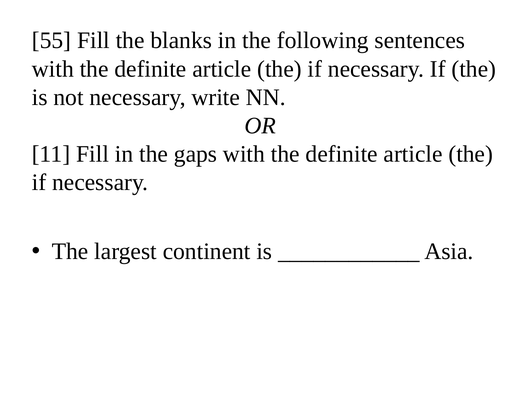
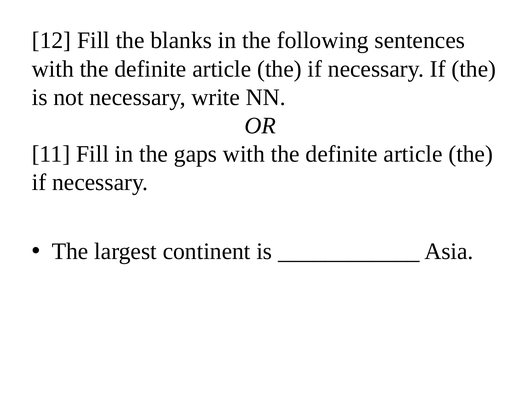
55: 55 -> 12
